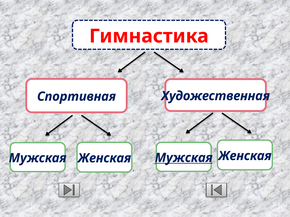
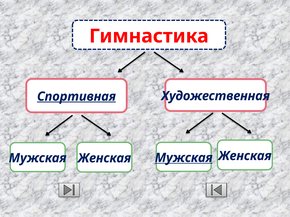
Спортивная underline: none -> present
